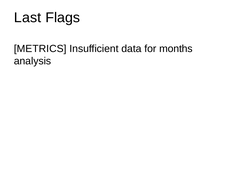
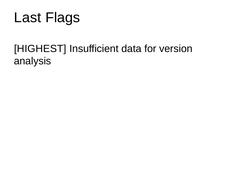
METRICS: METRICS -> HIGHEST
months: months -> version
